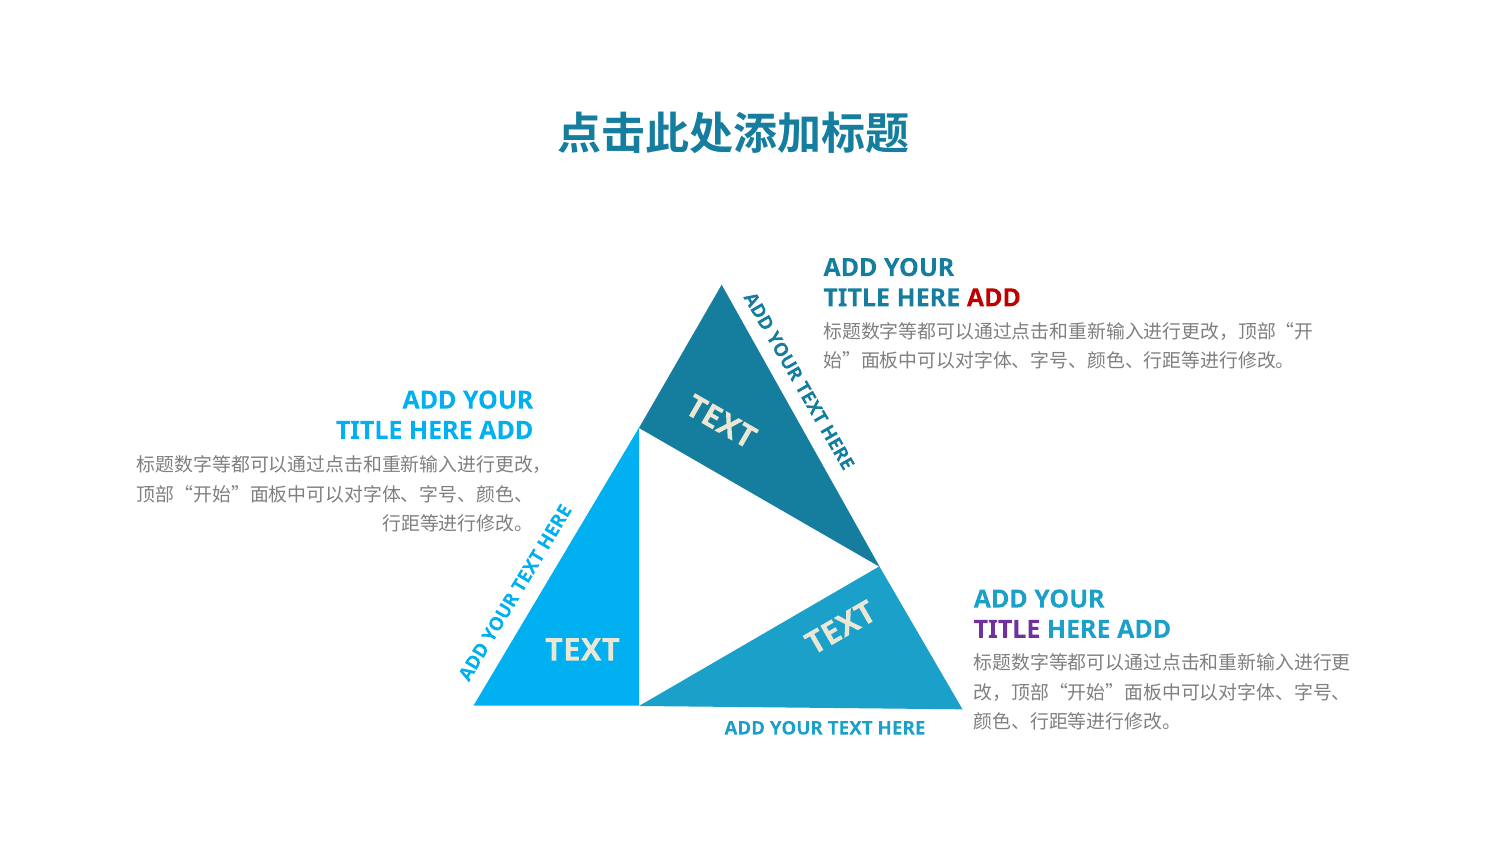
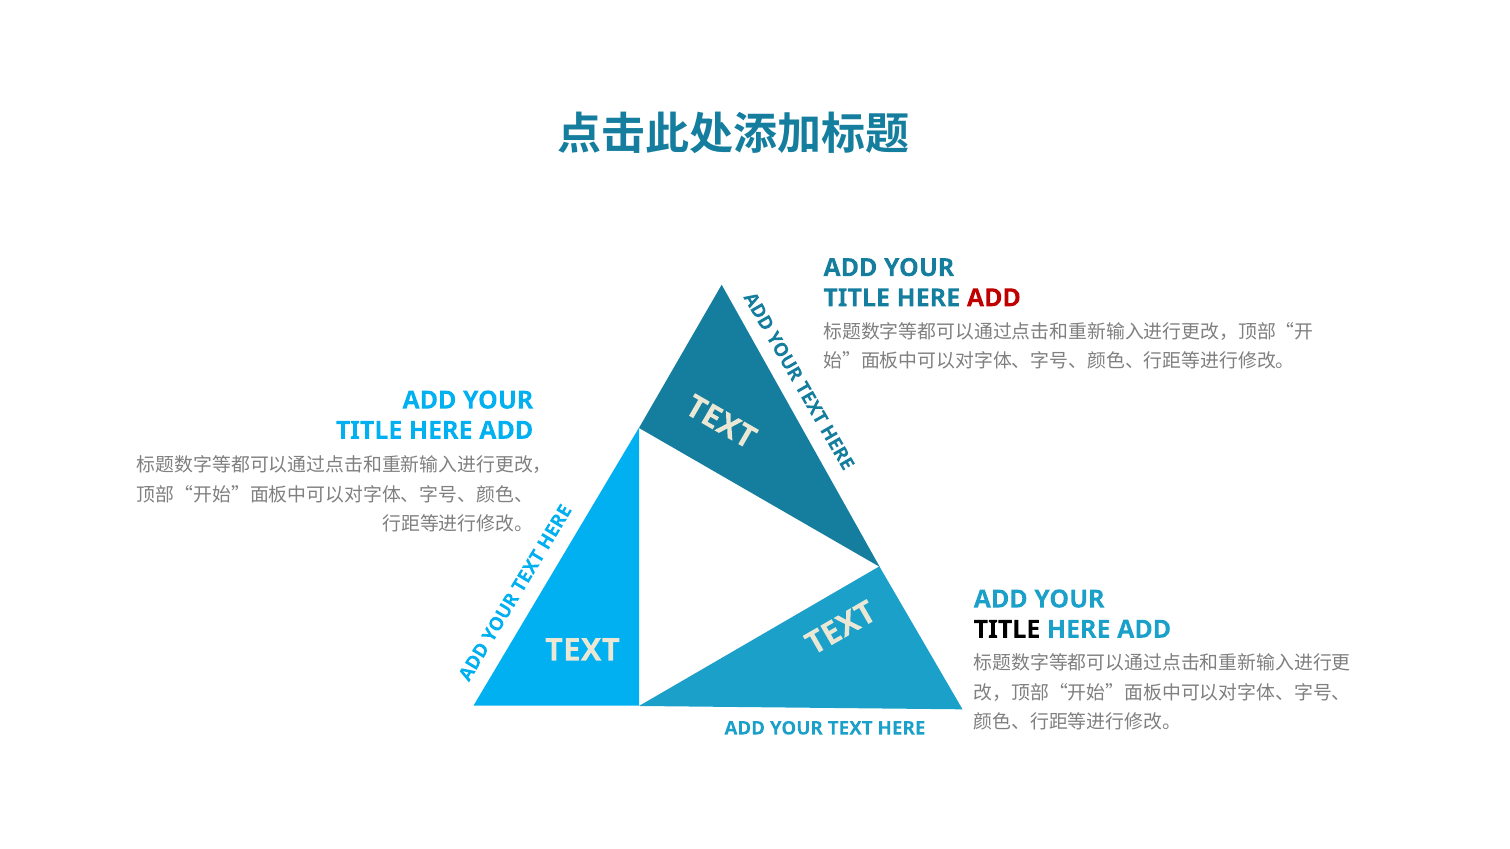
TITLE at (1007, 630) colour: purple -> black
